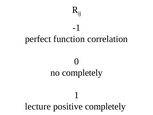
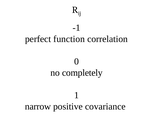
lecture: lecture -> narrow
positive completely: completely -> covariance
